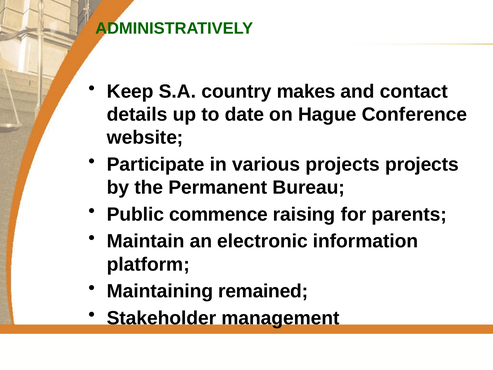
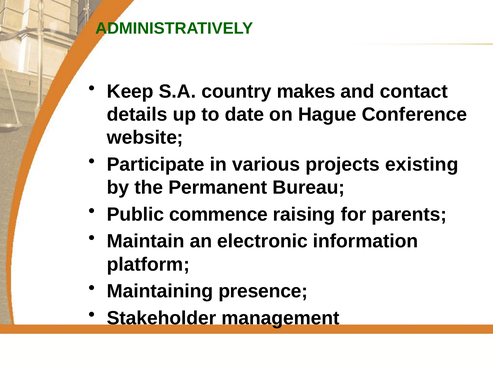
projects projects: projects -> existing
remained: remained -> presence
